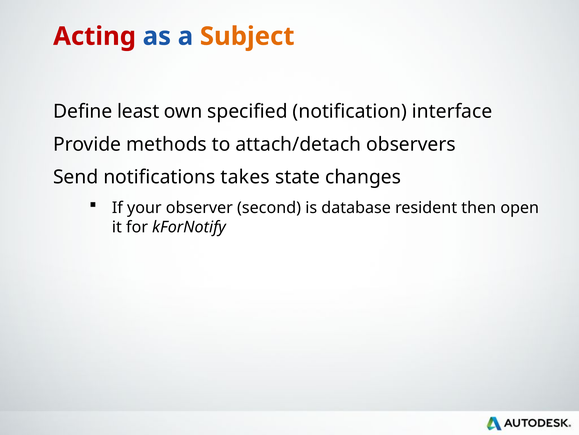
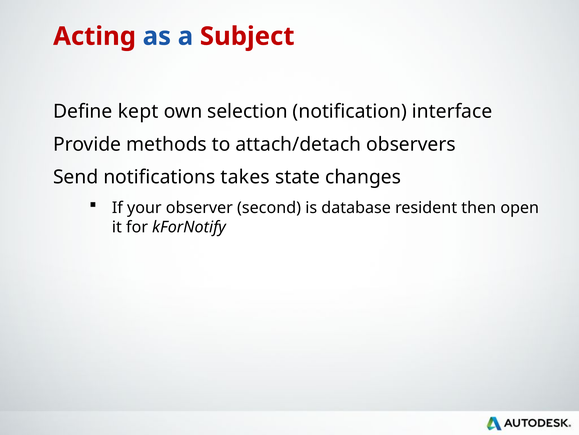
Subject colour: orange -> red
least: least -> kept
specified: specified -> selection
